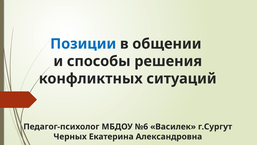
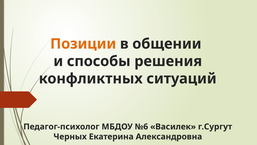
Позиции colour: blue -> orange
